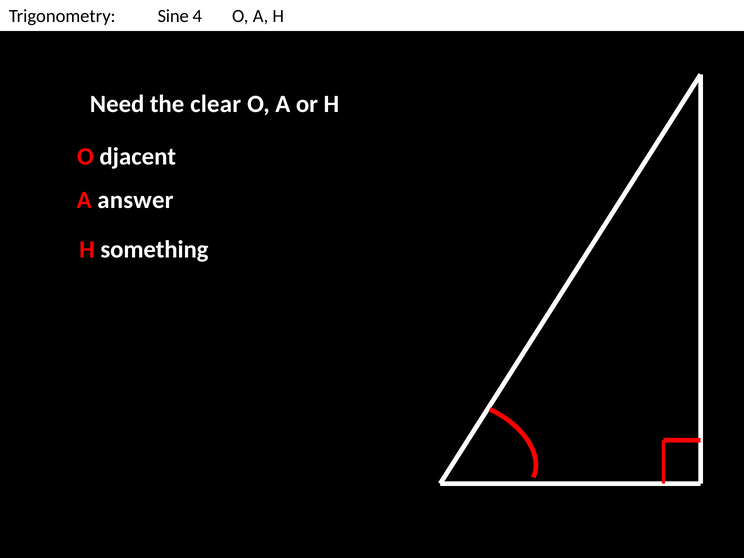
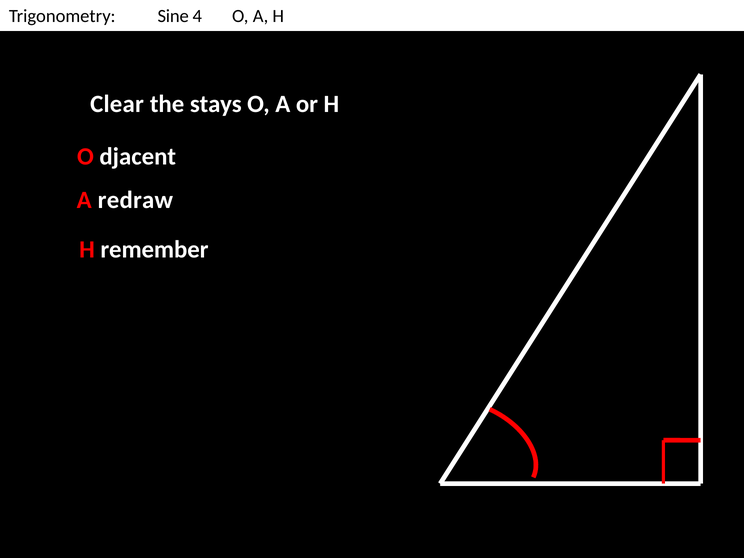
Need: Need -> Clear
clear: clear -> stays
answer: answer -> redraw
something: something -> remember
